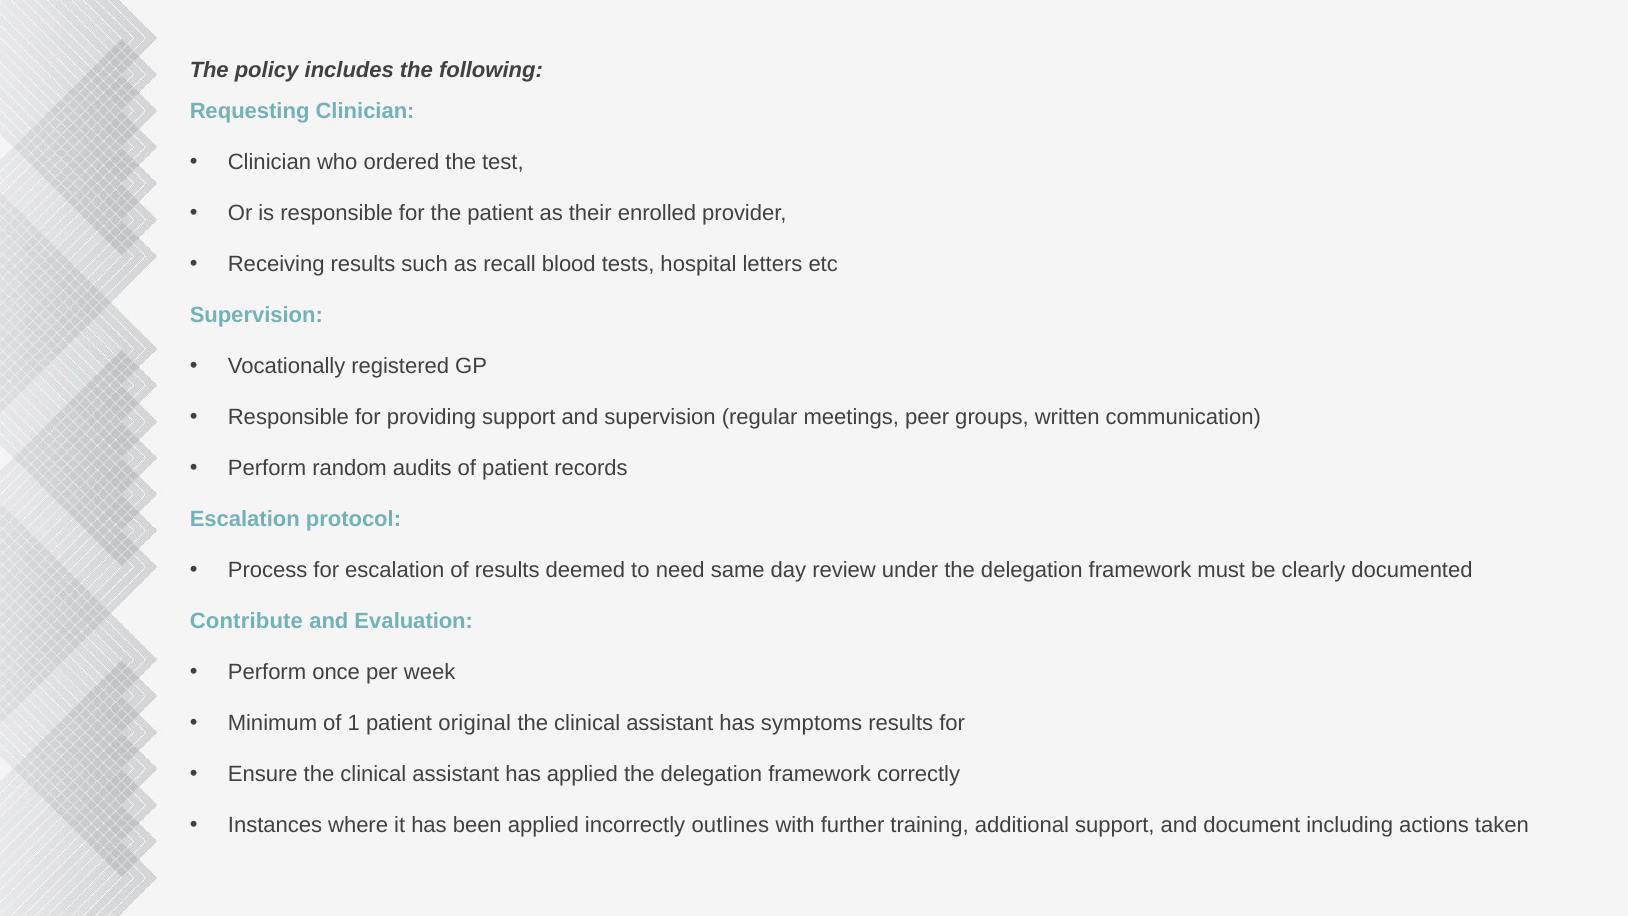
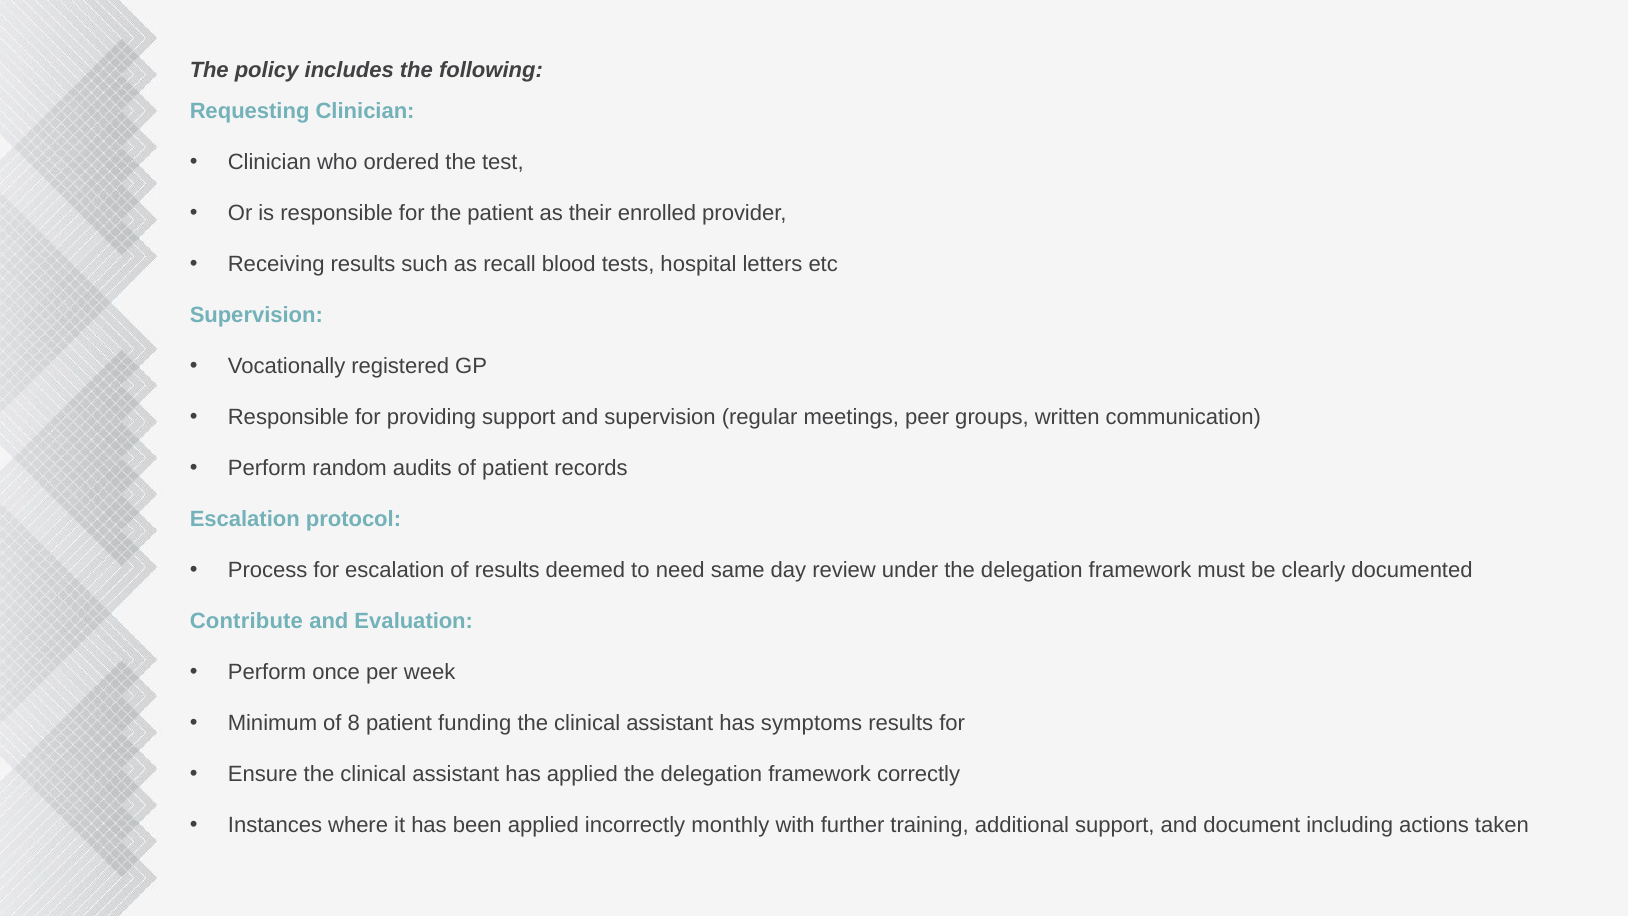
1: 1 -> 8
original: original -> funding
outlines: outlines -> monthly
